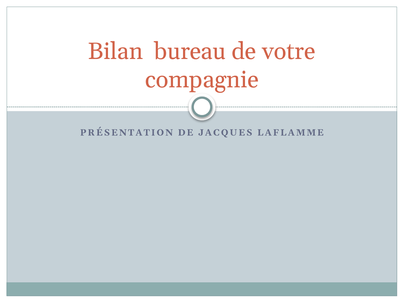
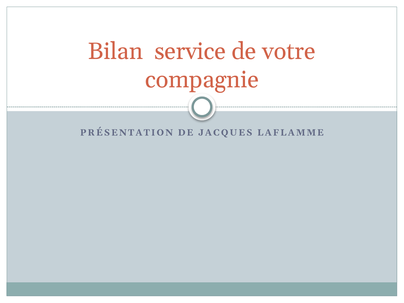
bureau: bureau -> service
